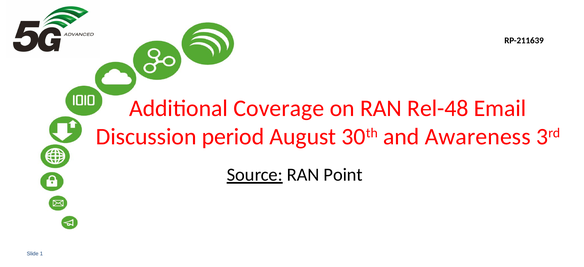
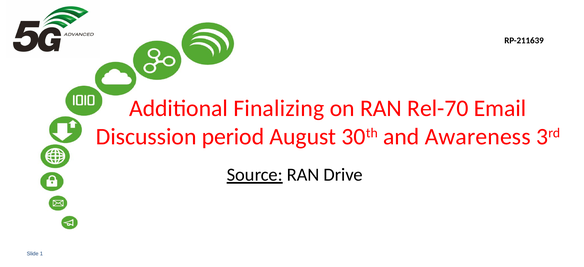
Coverage: Coverage -> Finalizing
Rel-48: Rel-48 -> Rel-70
Point: Point -> Drive
